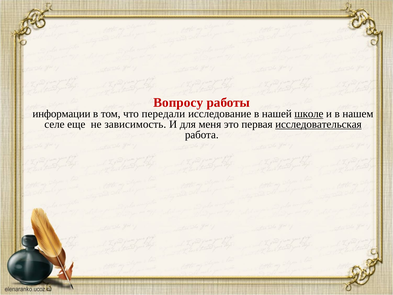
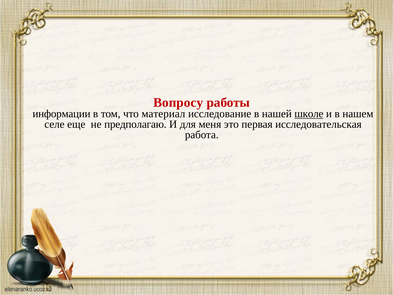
передали: передали -> материал
зависимость: зависимость -> предполагаю
исследовательская underline: present -> none
